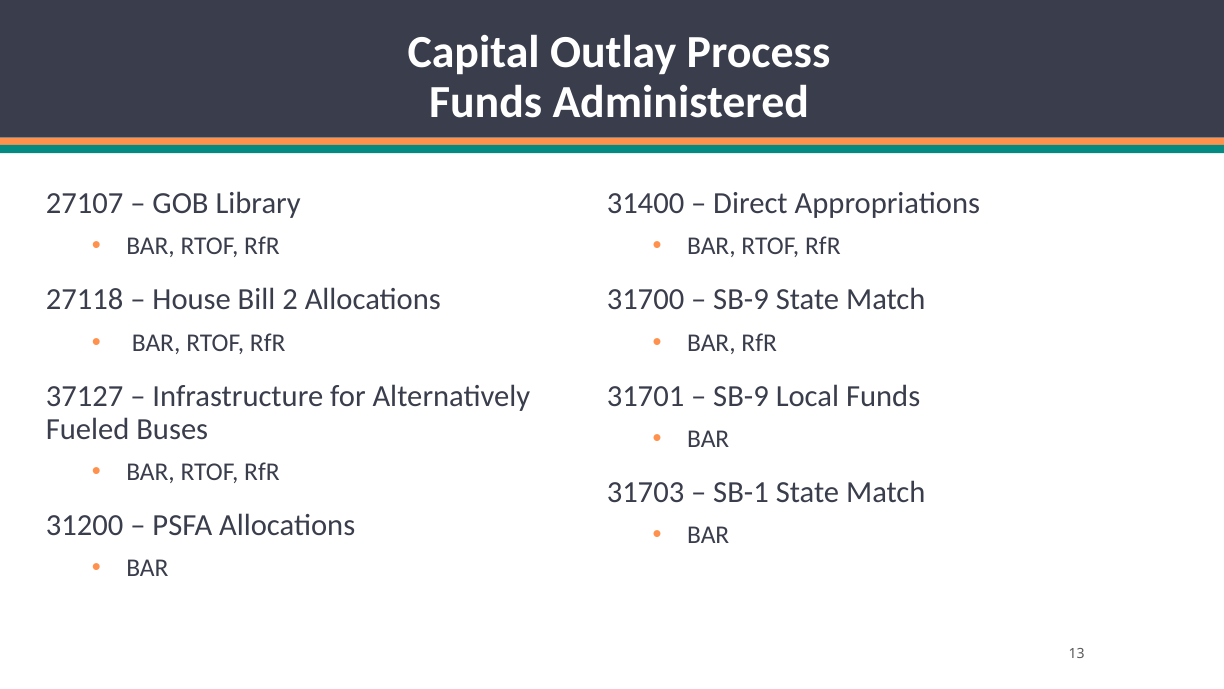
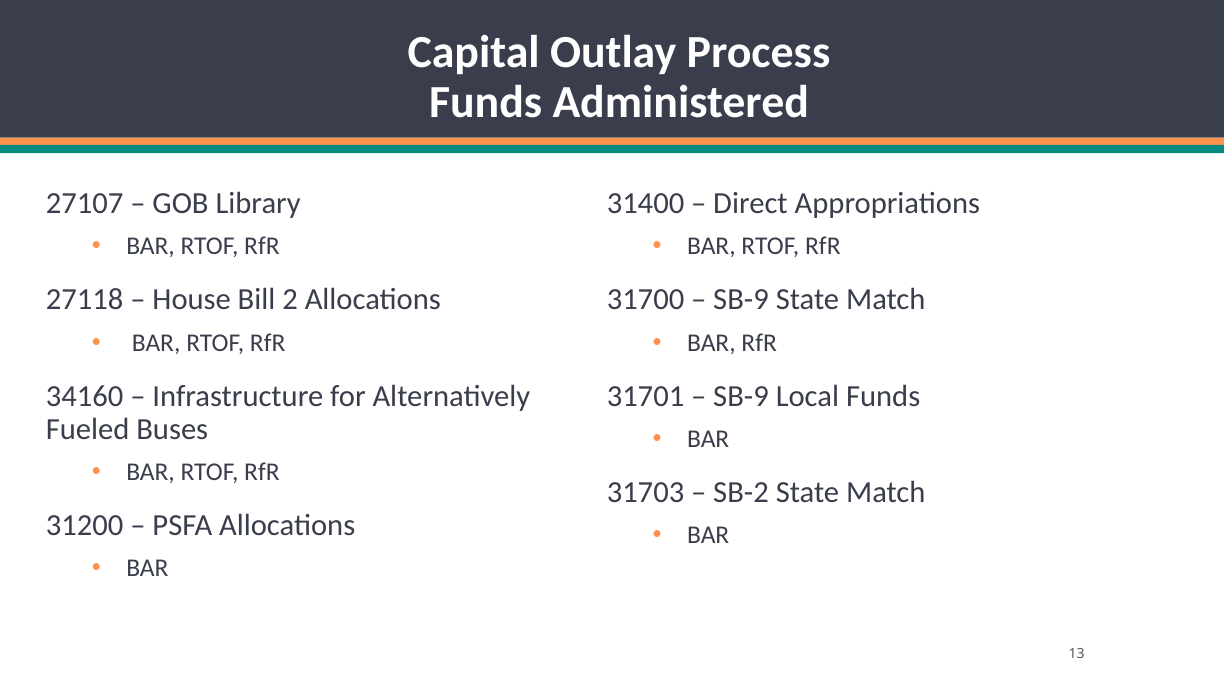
37127: 37127 -> 34160
SB-1: SB-1 -> SB-2
